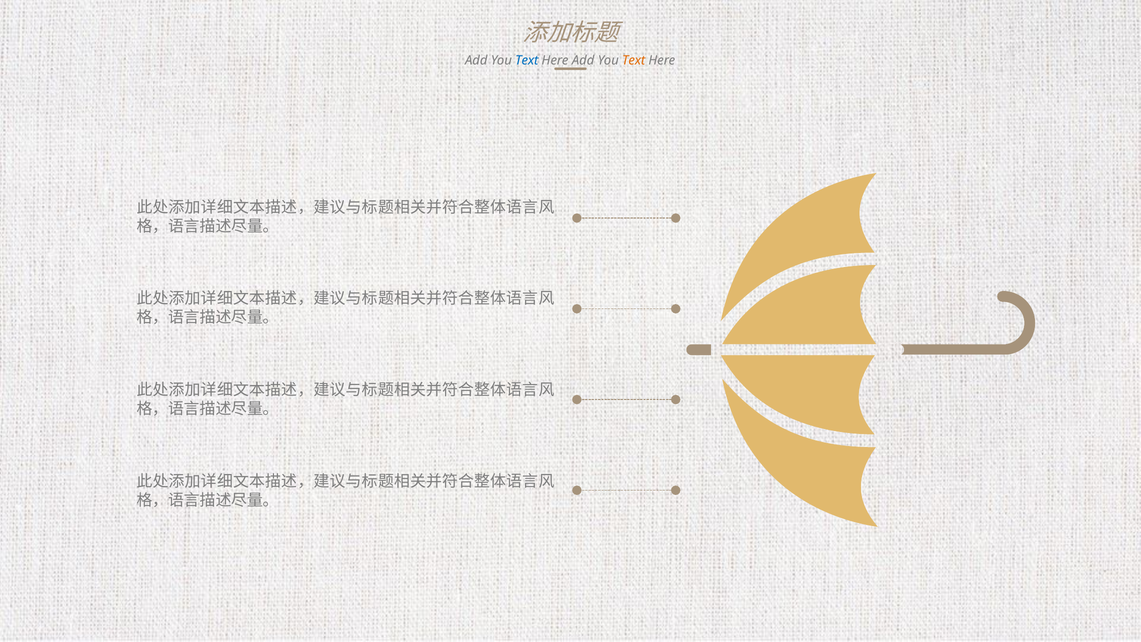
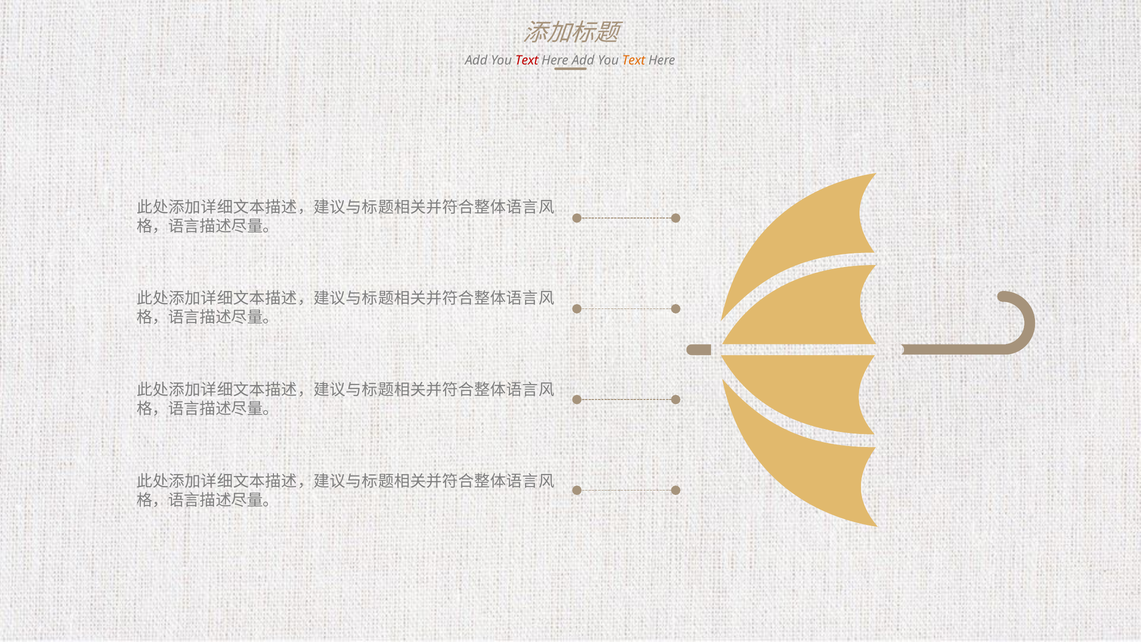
Text at (527, 61) colour: blue -> red
